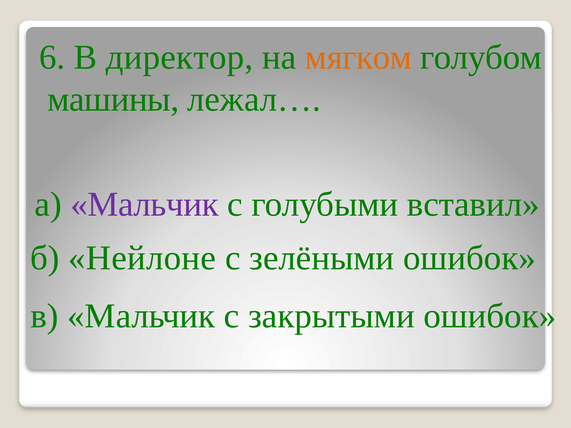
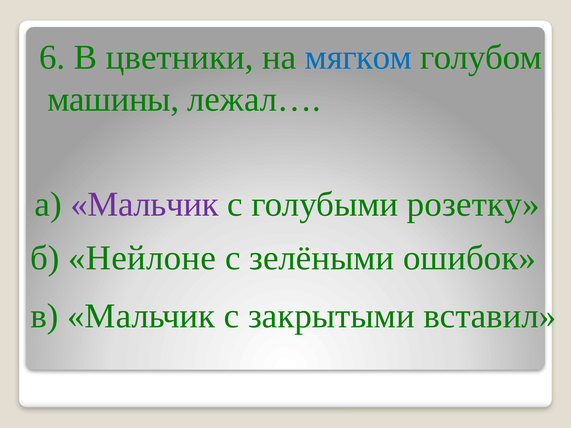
директор: директор -> цветники
мягком colour: orange -> blue
вставил: вставил -> розетку
закрытыми ошибок: ошибок -> вставил
